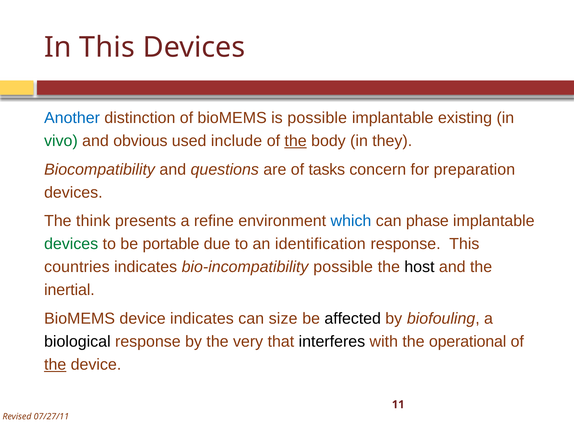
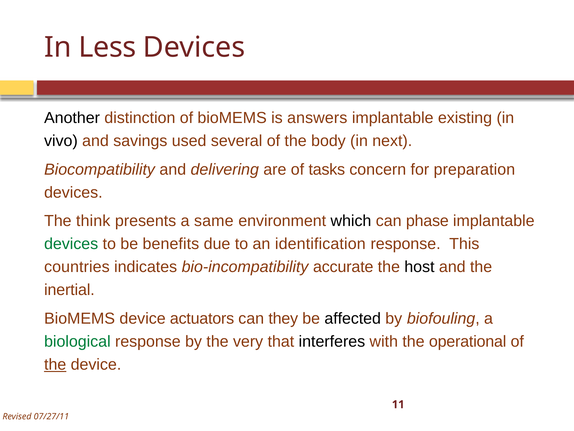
In This: This -> Less
Another colour: blue -> black
is possible: possible -> answers
vivo colour: green -> black
obvious: obvious -> savings
include: include -> several
the at (296, 141) underline: present -> none
they: they -> next
questions: questions -> delivering
refine: refine -> same
which colour: blue -> black
portable: portable -> benefits
bio-incompatibility possible: possible -> accurate
device indicates: indicates -> actuators
size: size -> they
biological colour: black -> green
